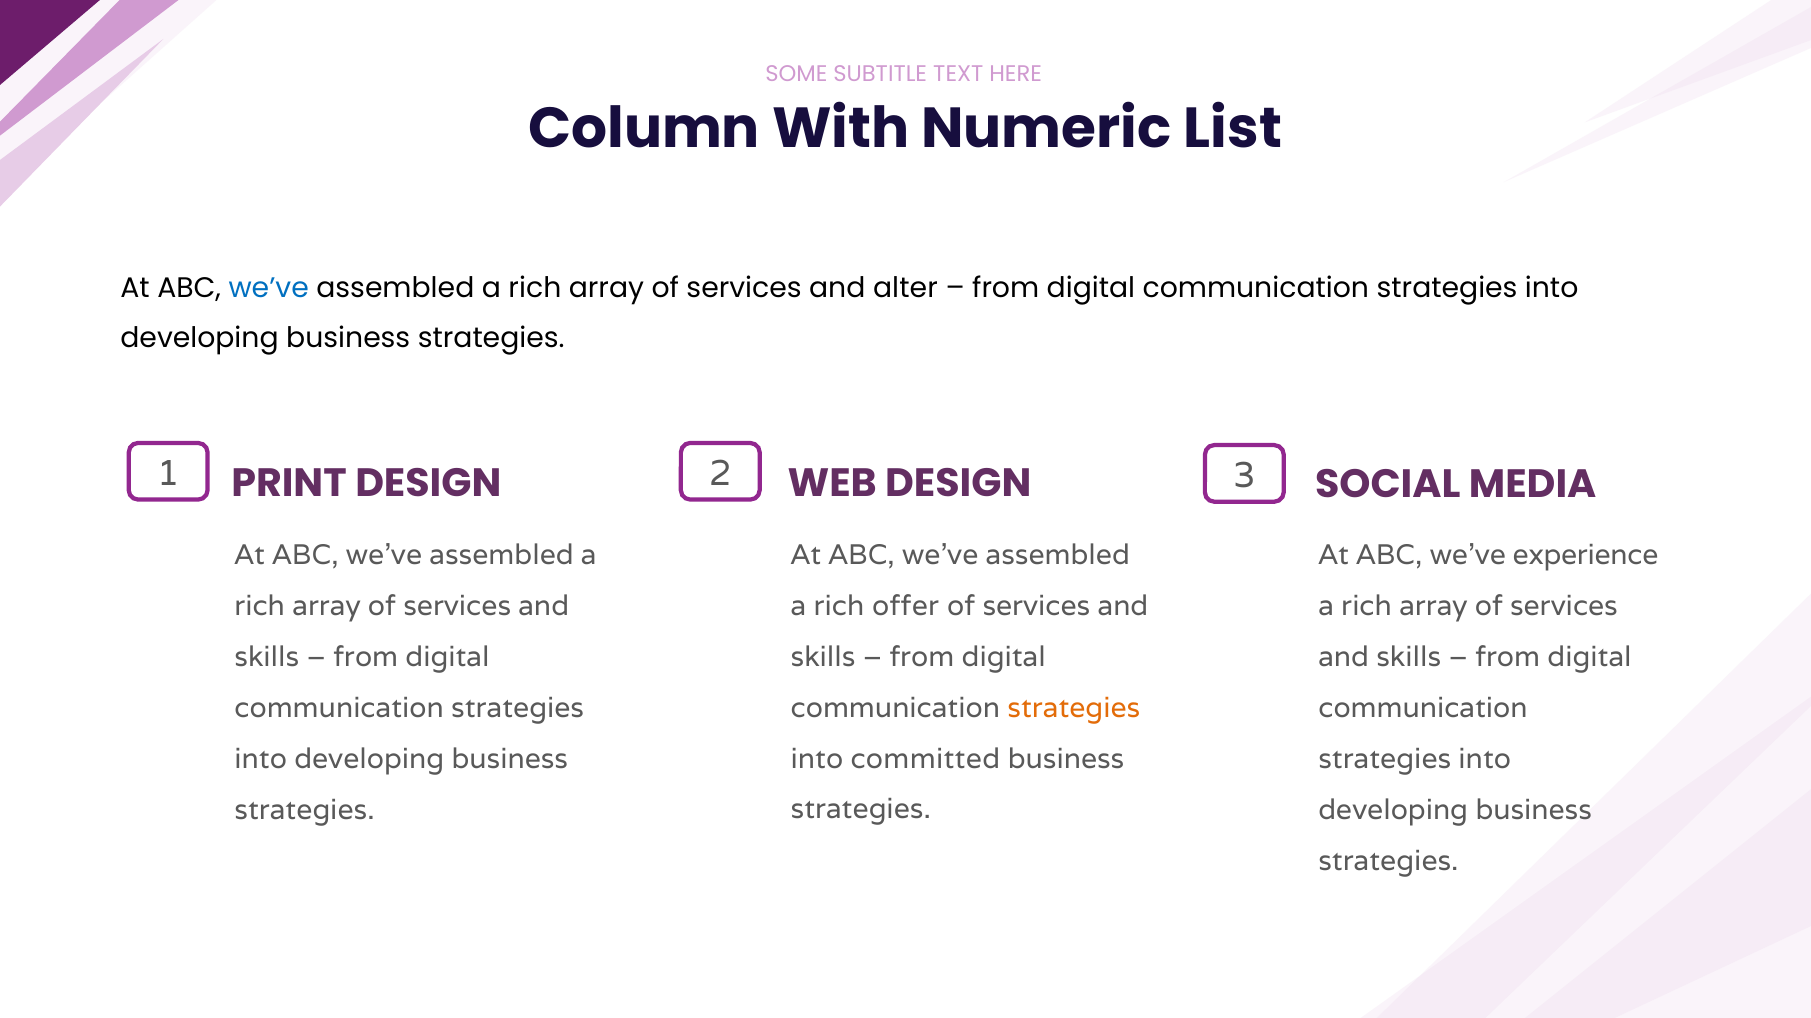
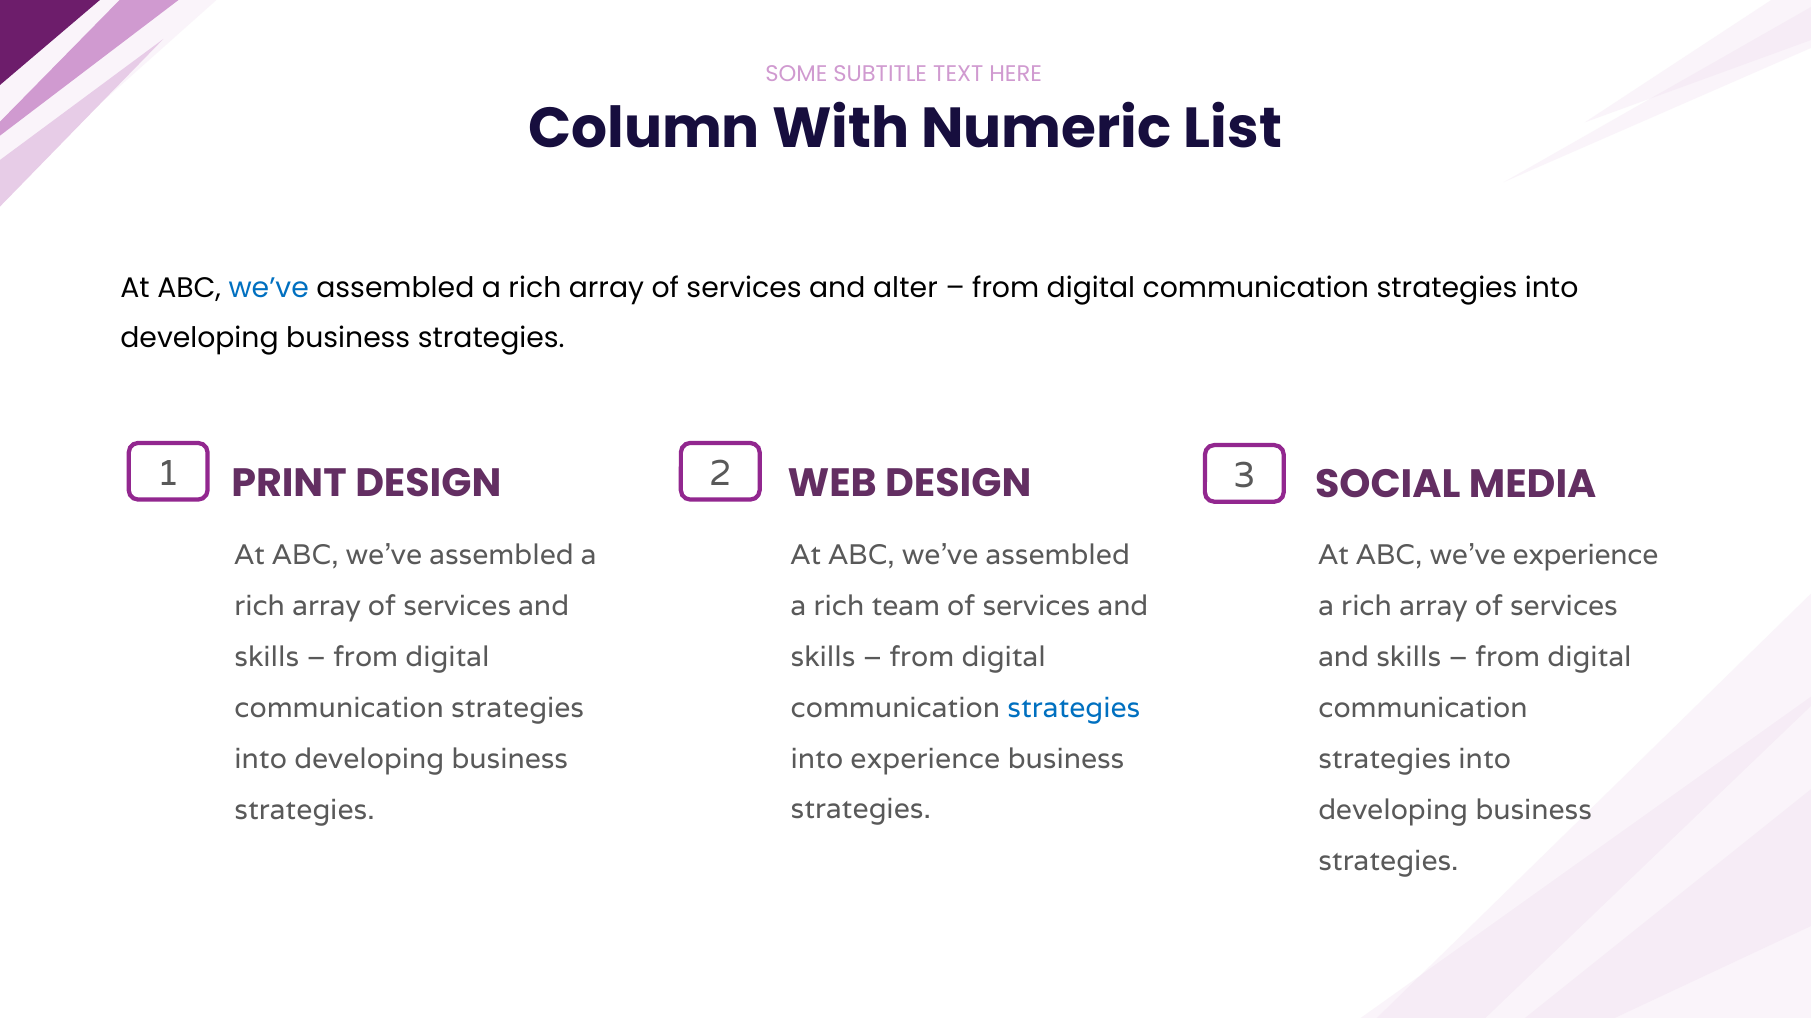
offer: offer -> team
strategies at (1074, 708) colour: orange -> blue
into committed: committed -> experience
